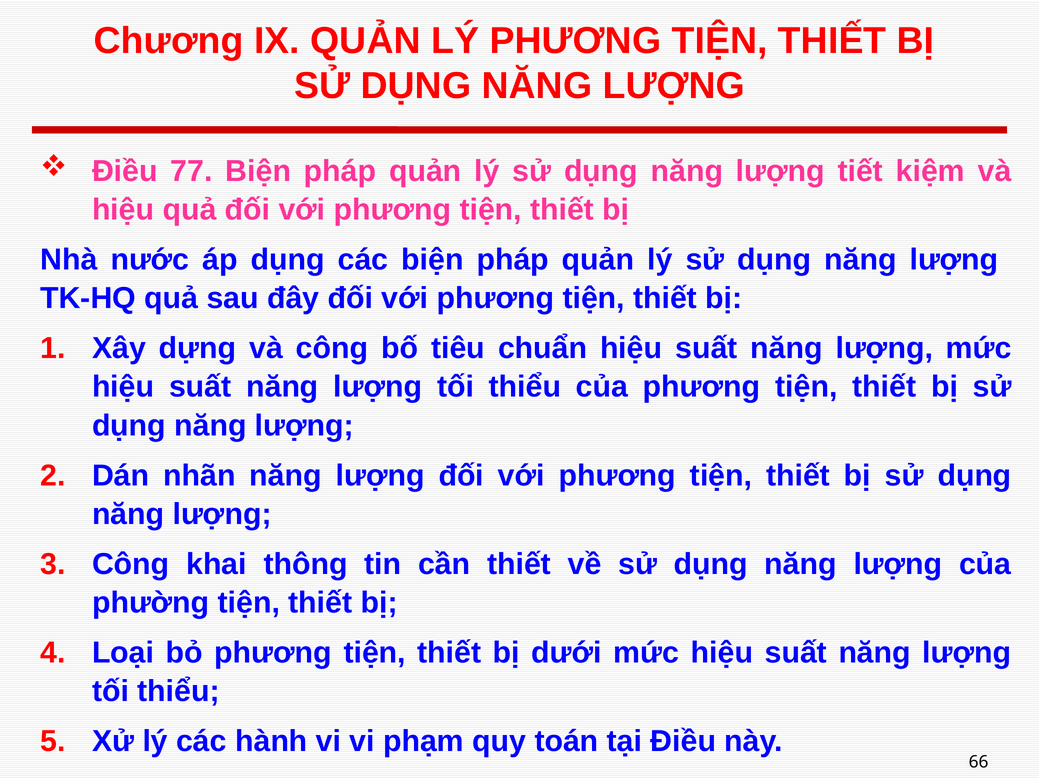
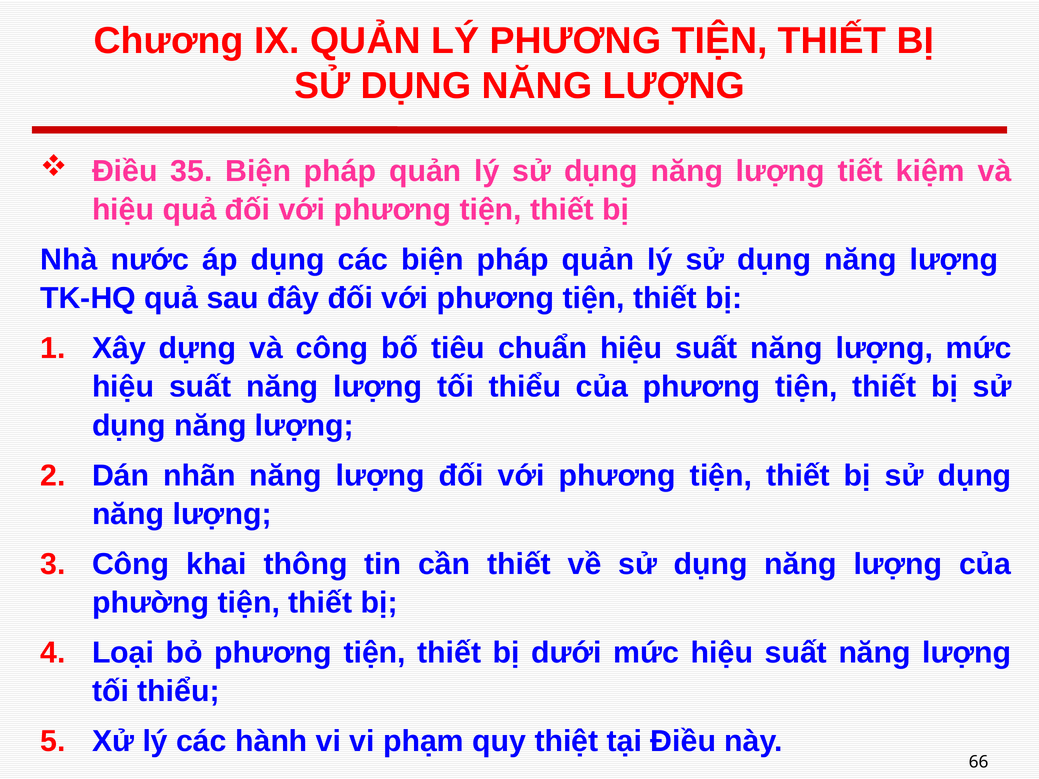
77: 77 -> 35
toán: toán -> thiệt
